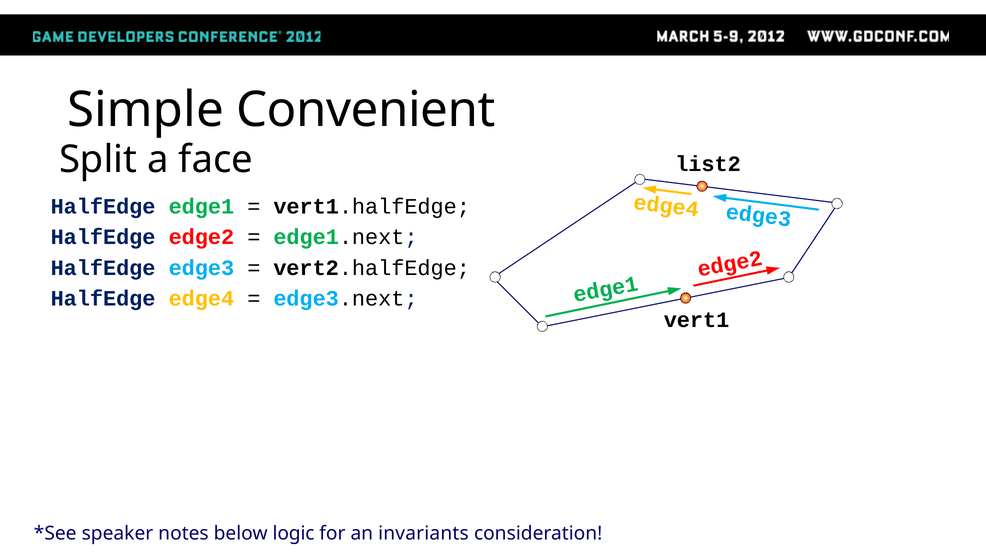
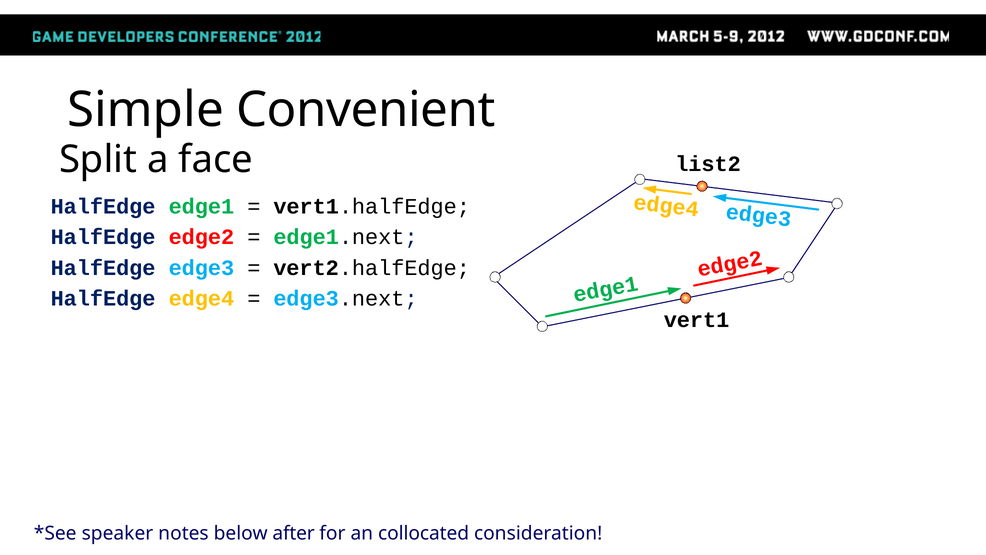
logic: logic -> after
invariants: invariants -> collocated
